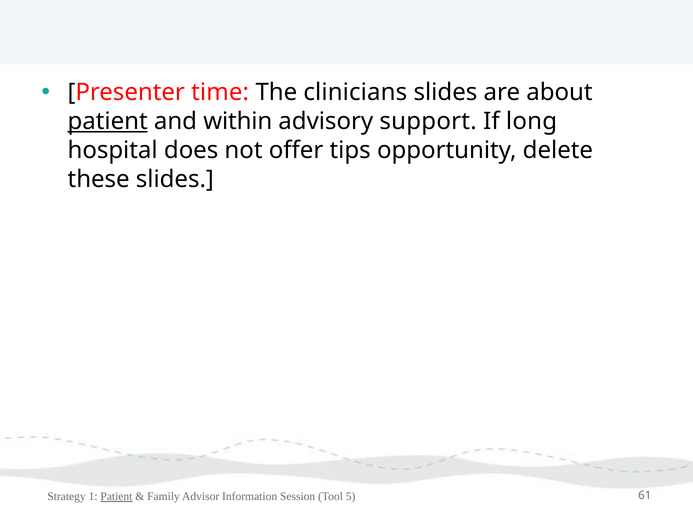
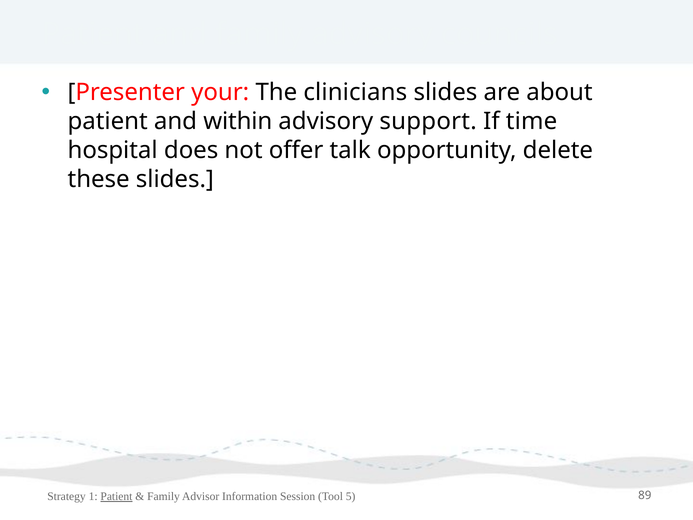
time: time -> your
patient at (108, 121) underline: present -> none
long: long -> time
tips: tips -> talk
61: 61 -> 89
